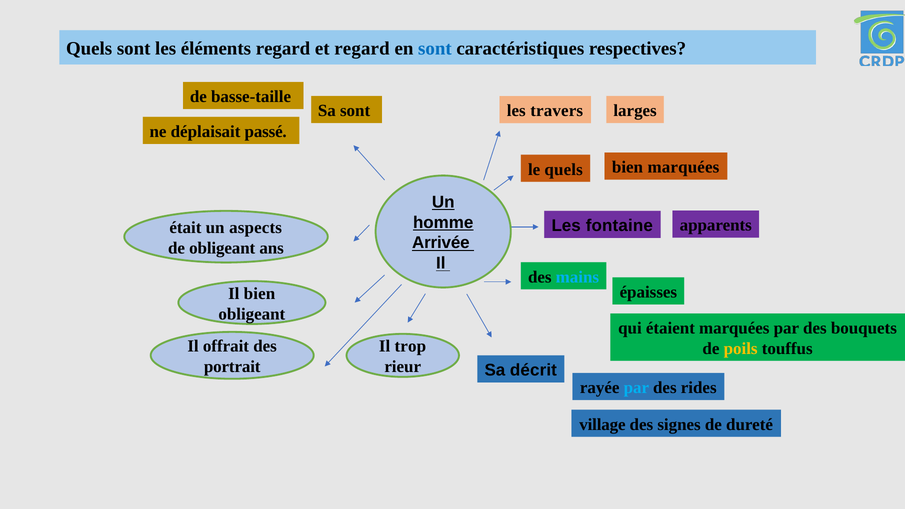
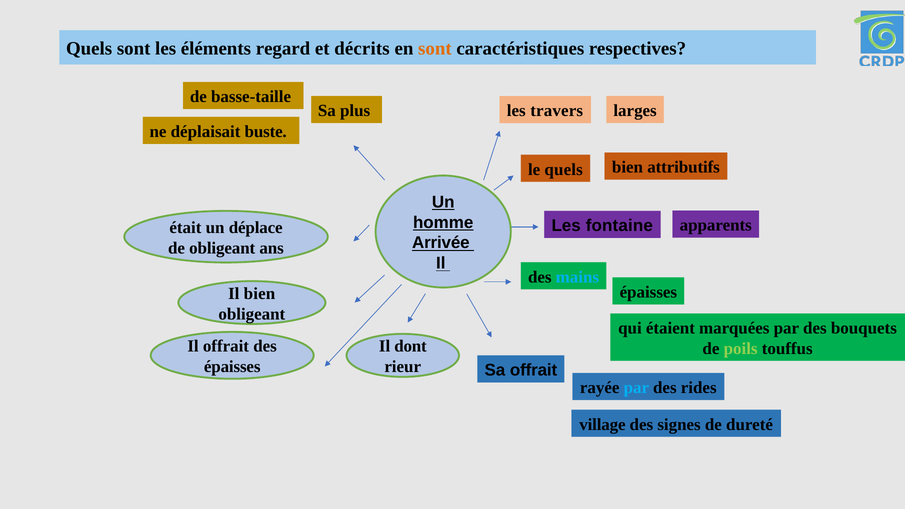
et regard: regard -> décrits
sont at (435, 49) colour: blue -> orange
Sa sont: sont -> plus
passé: passé -> buste
bien marquées: marquées -> attributifs
aspects: aspects -> déplace
trop: trop -> dont
poils colour: yellow -> light green
portrait at (232, 367): portrait -> épaisses
Sa décrit: décrit -> offrait
